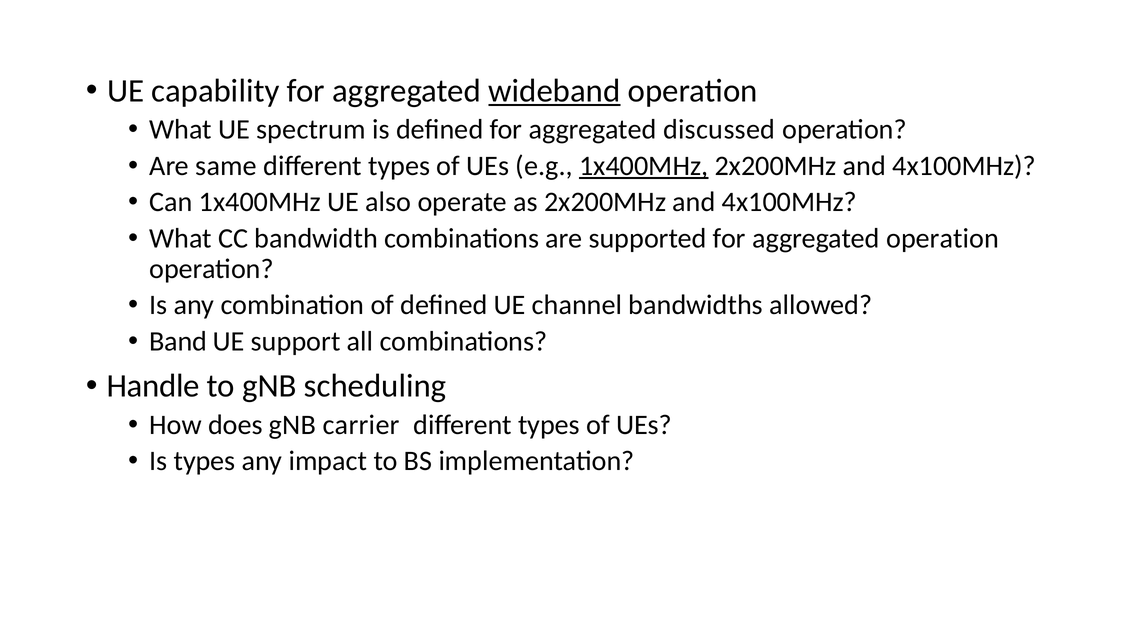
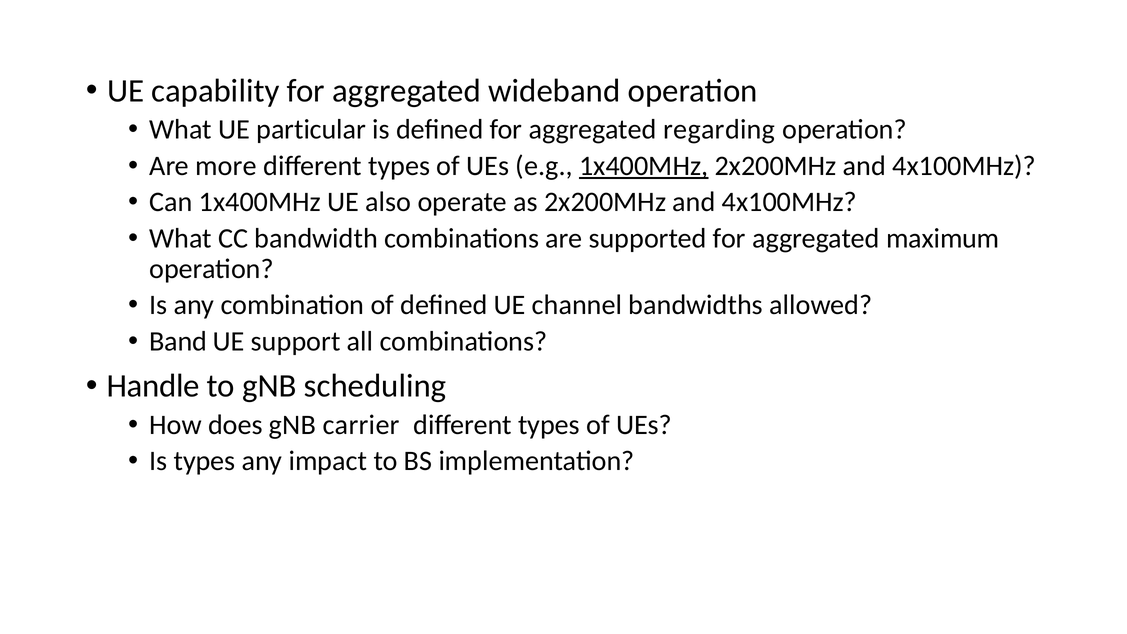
wideband underline: present -> none
spectrum: spectrum -> particular
discussed: discussed -> regarding
same: same -> more
aggregated operation: operation -> maximum
